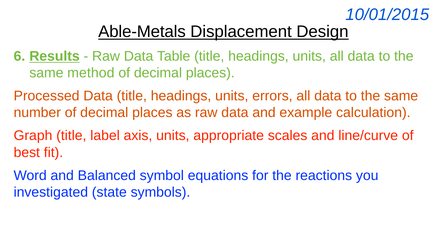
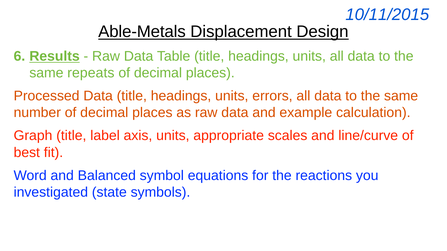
10/01/2015: 10/01/2015 -> 10/11/2015
method: method -> repeats
